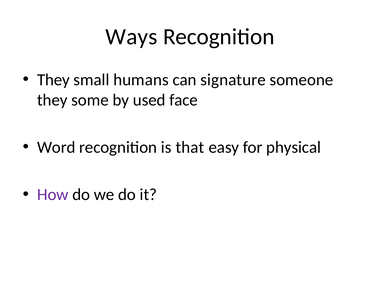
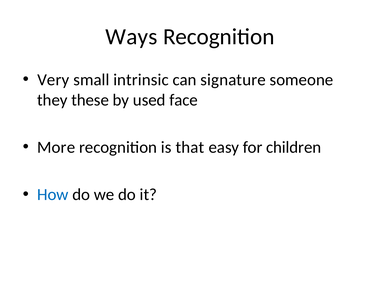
They at (53, 80): They -> Very
humans: humans -> intrinsic
some: some -> these
Word: Word -> More
physical: physical -> children
How colour: purple -> blue
